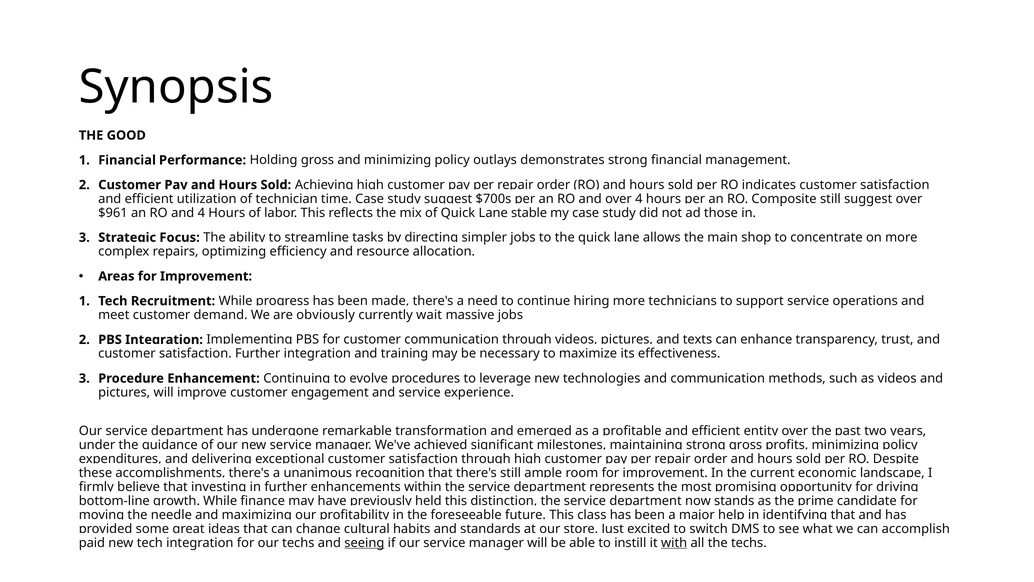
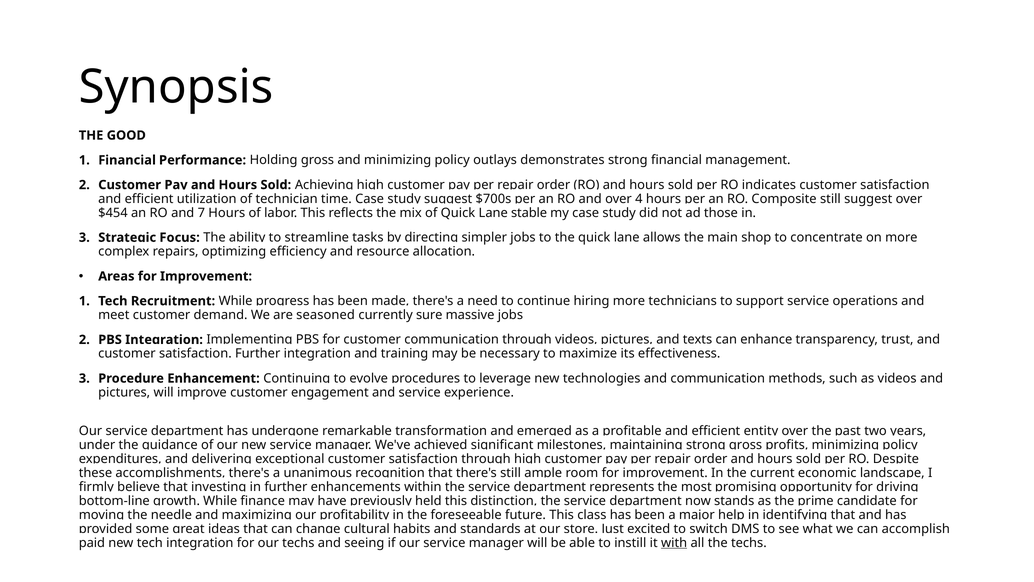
$961: $961 -> $454
and 4: 4 -> 7
obviously: obviously -> seasoned
wait: wait -> sure
seeing underline: present -> none
